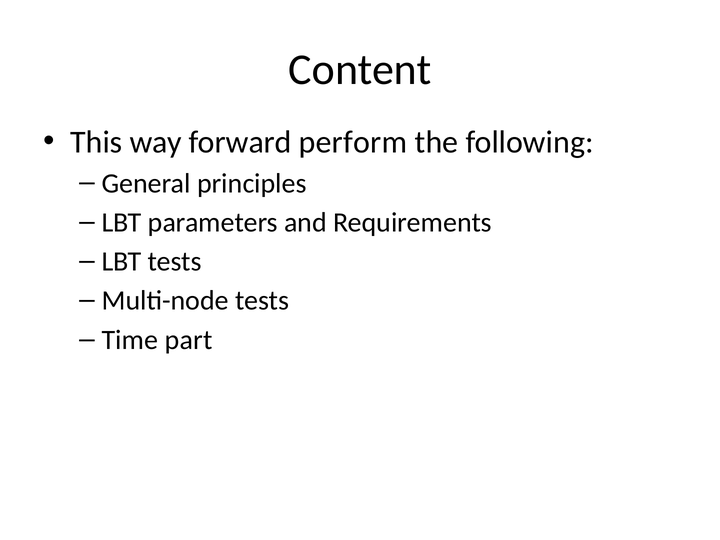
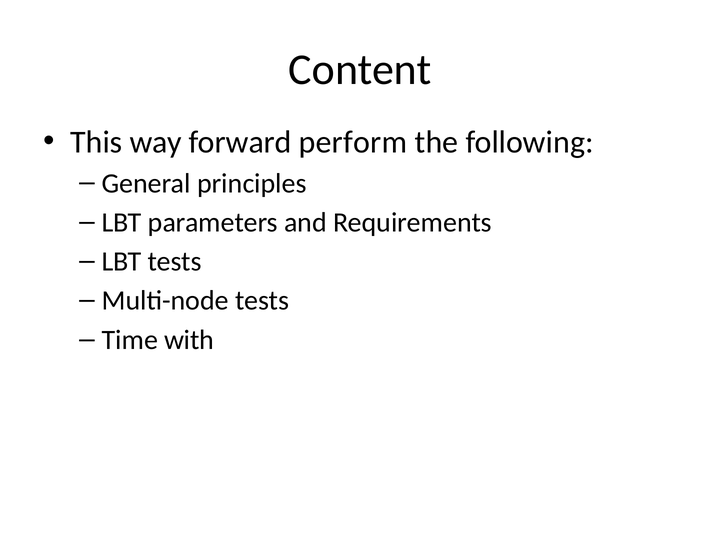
part: part -> with
